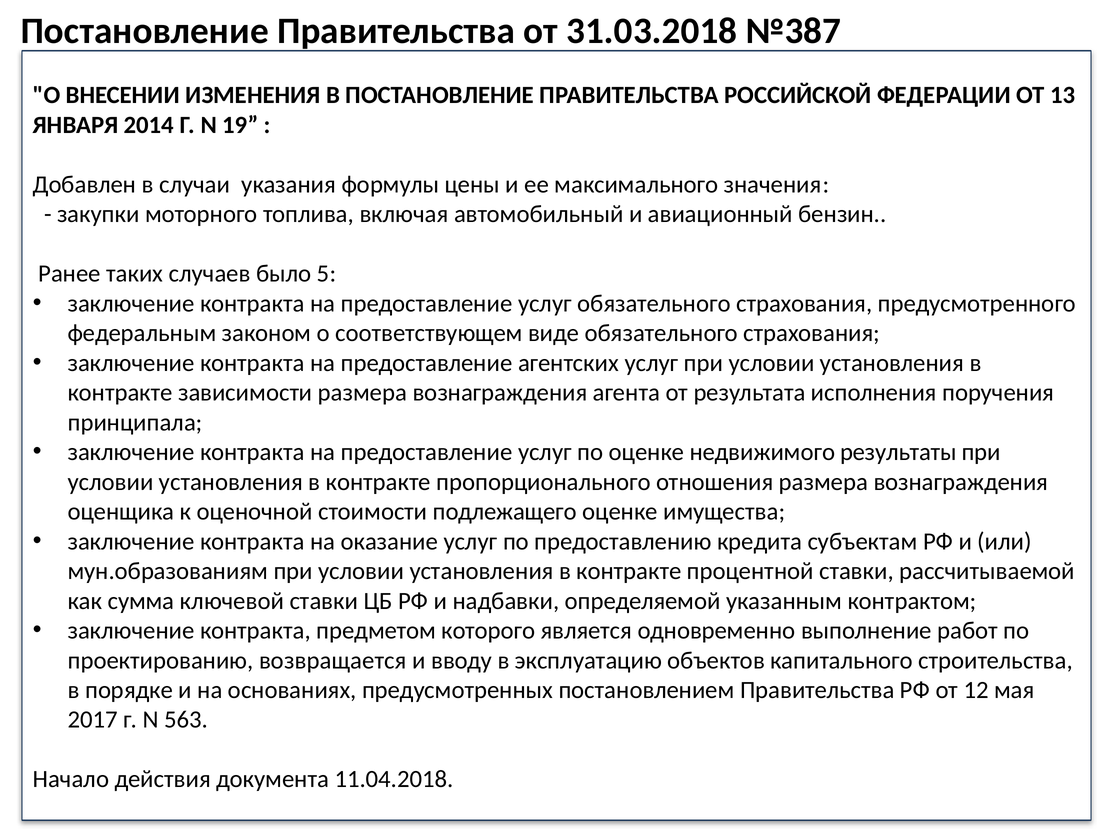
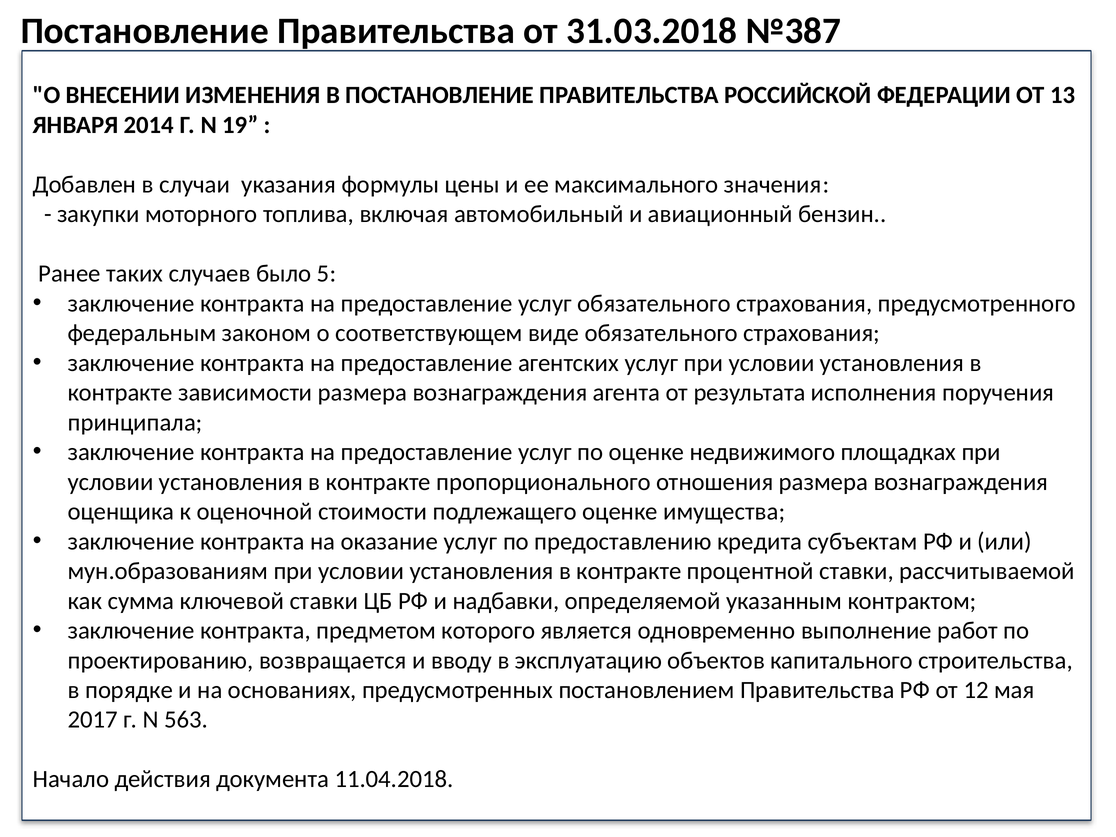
результаты: результаты -> площадках
